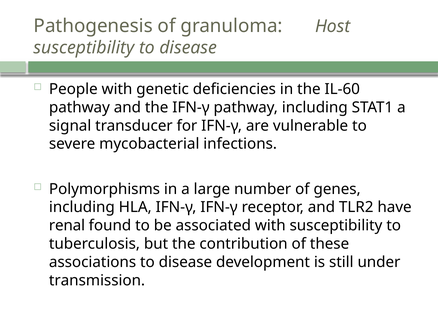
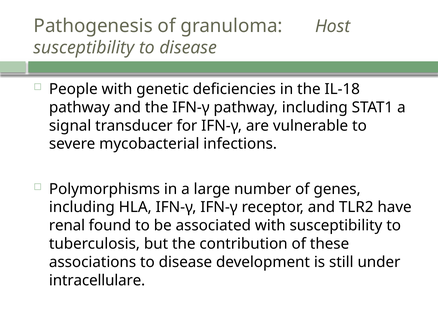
IL-60: IL-60 -> IL-18
transmission: transmission -> intracellulare
